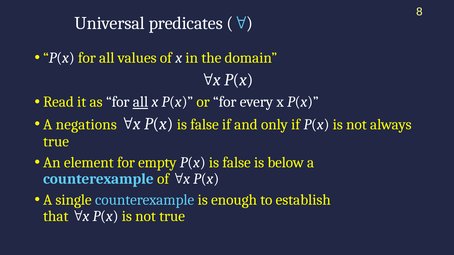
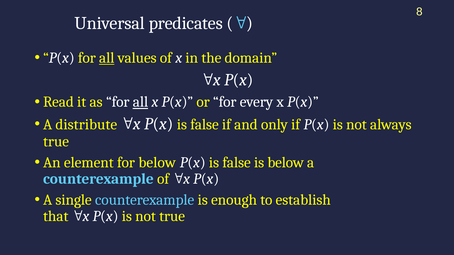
all at (107, 58) underline: none -> present
negations: negations -> distribute
for empty: empty -> below
